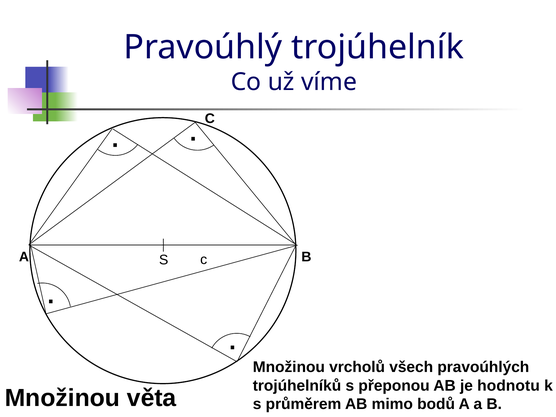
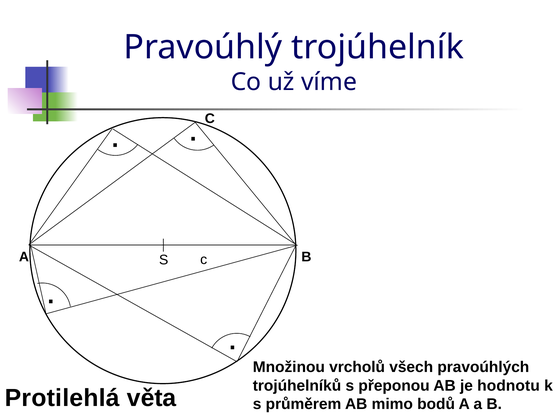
Množinou at (62, 398): Množinou -> Protilehlá
